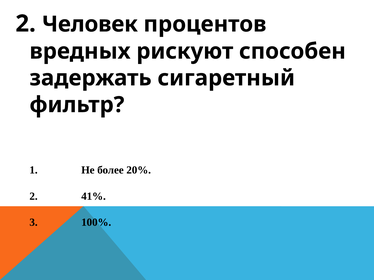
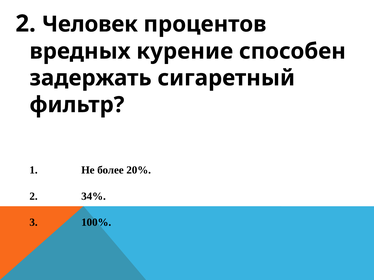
рискуют: рискуют -> курение
41%: 41% -> 34%
